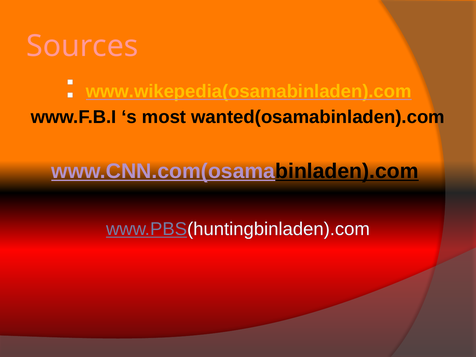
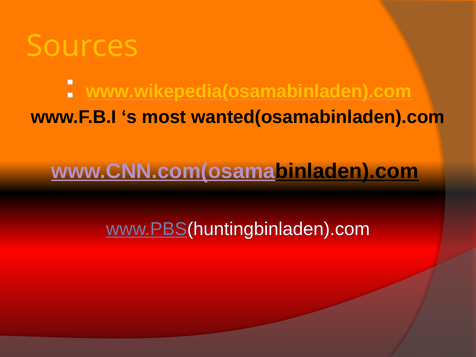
Sources colour: pink -> yellow
